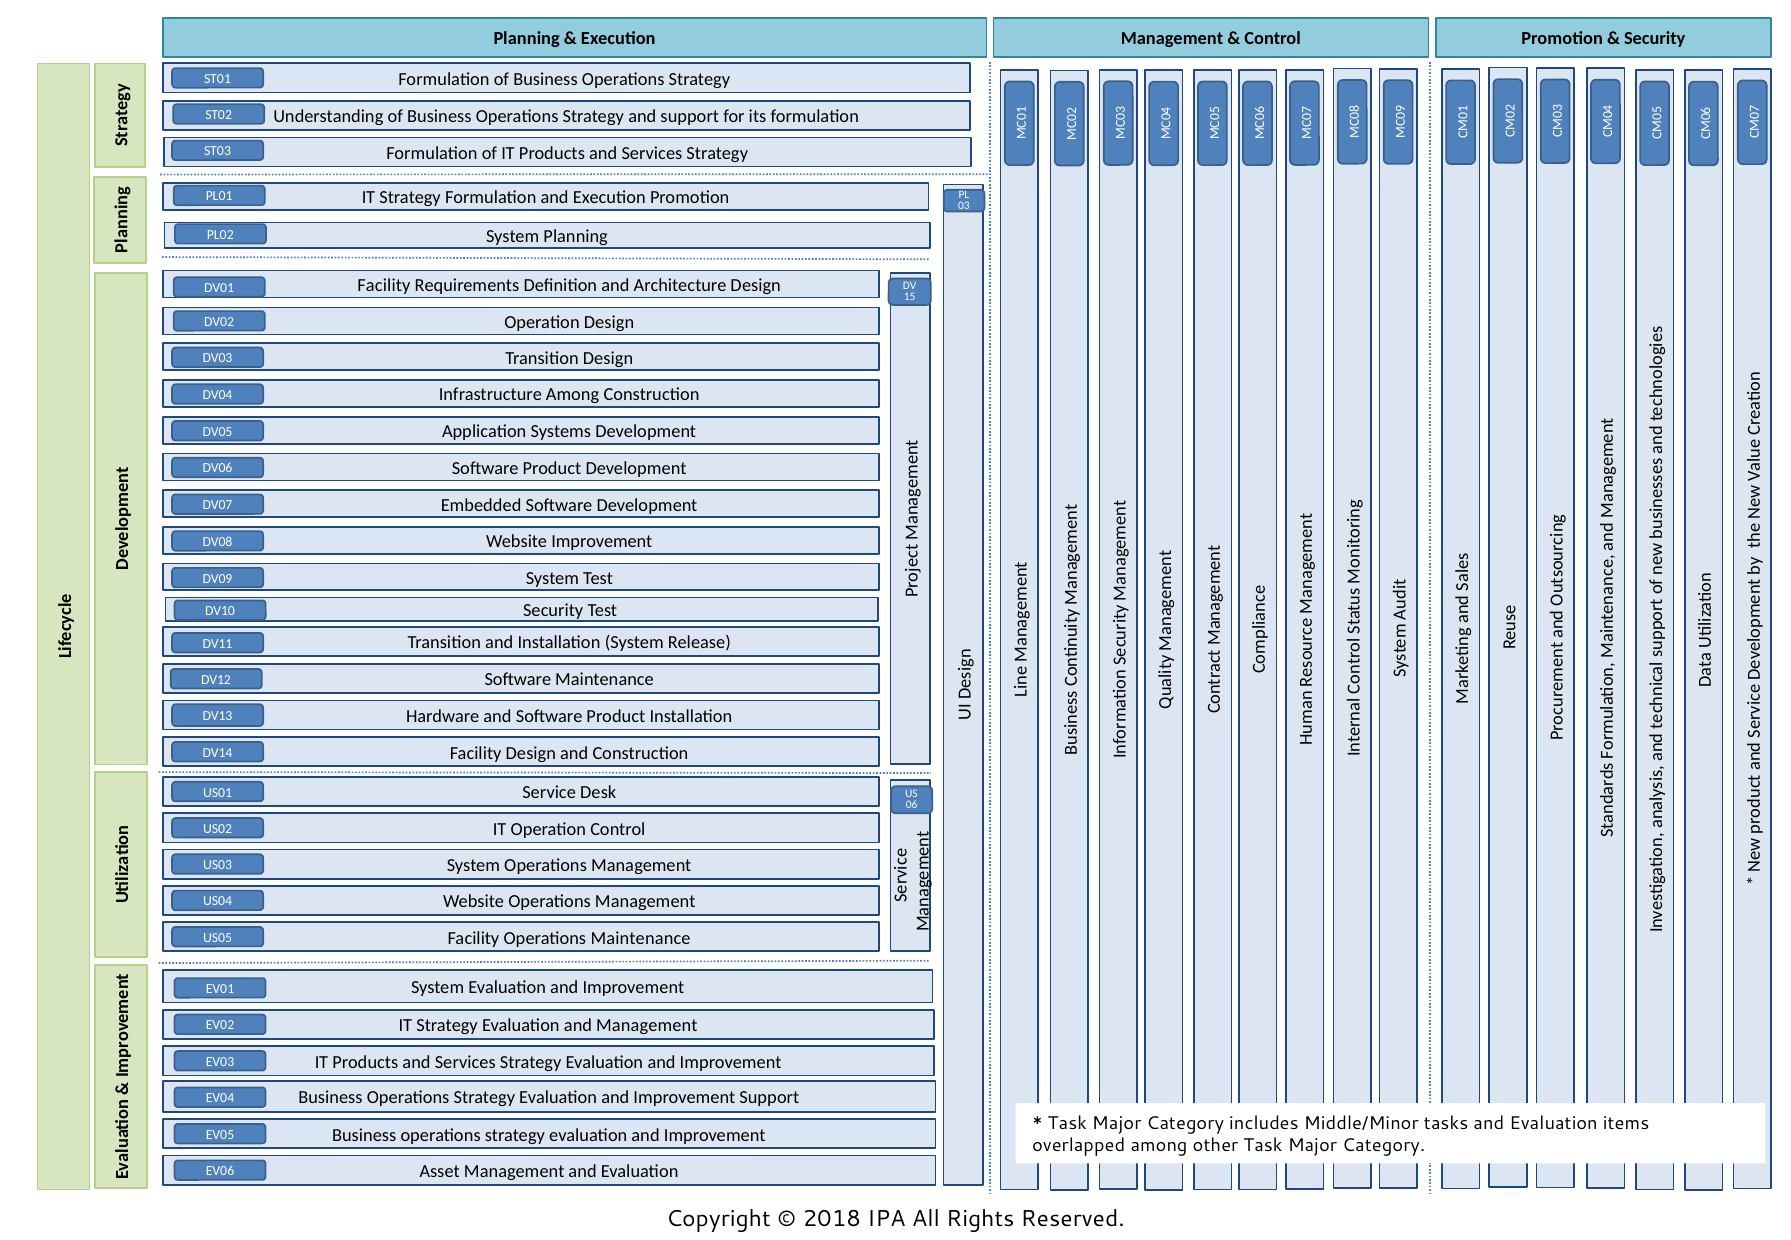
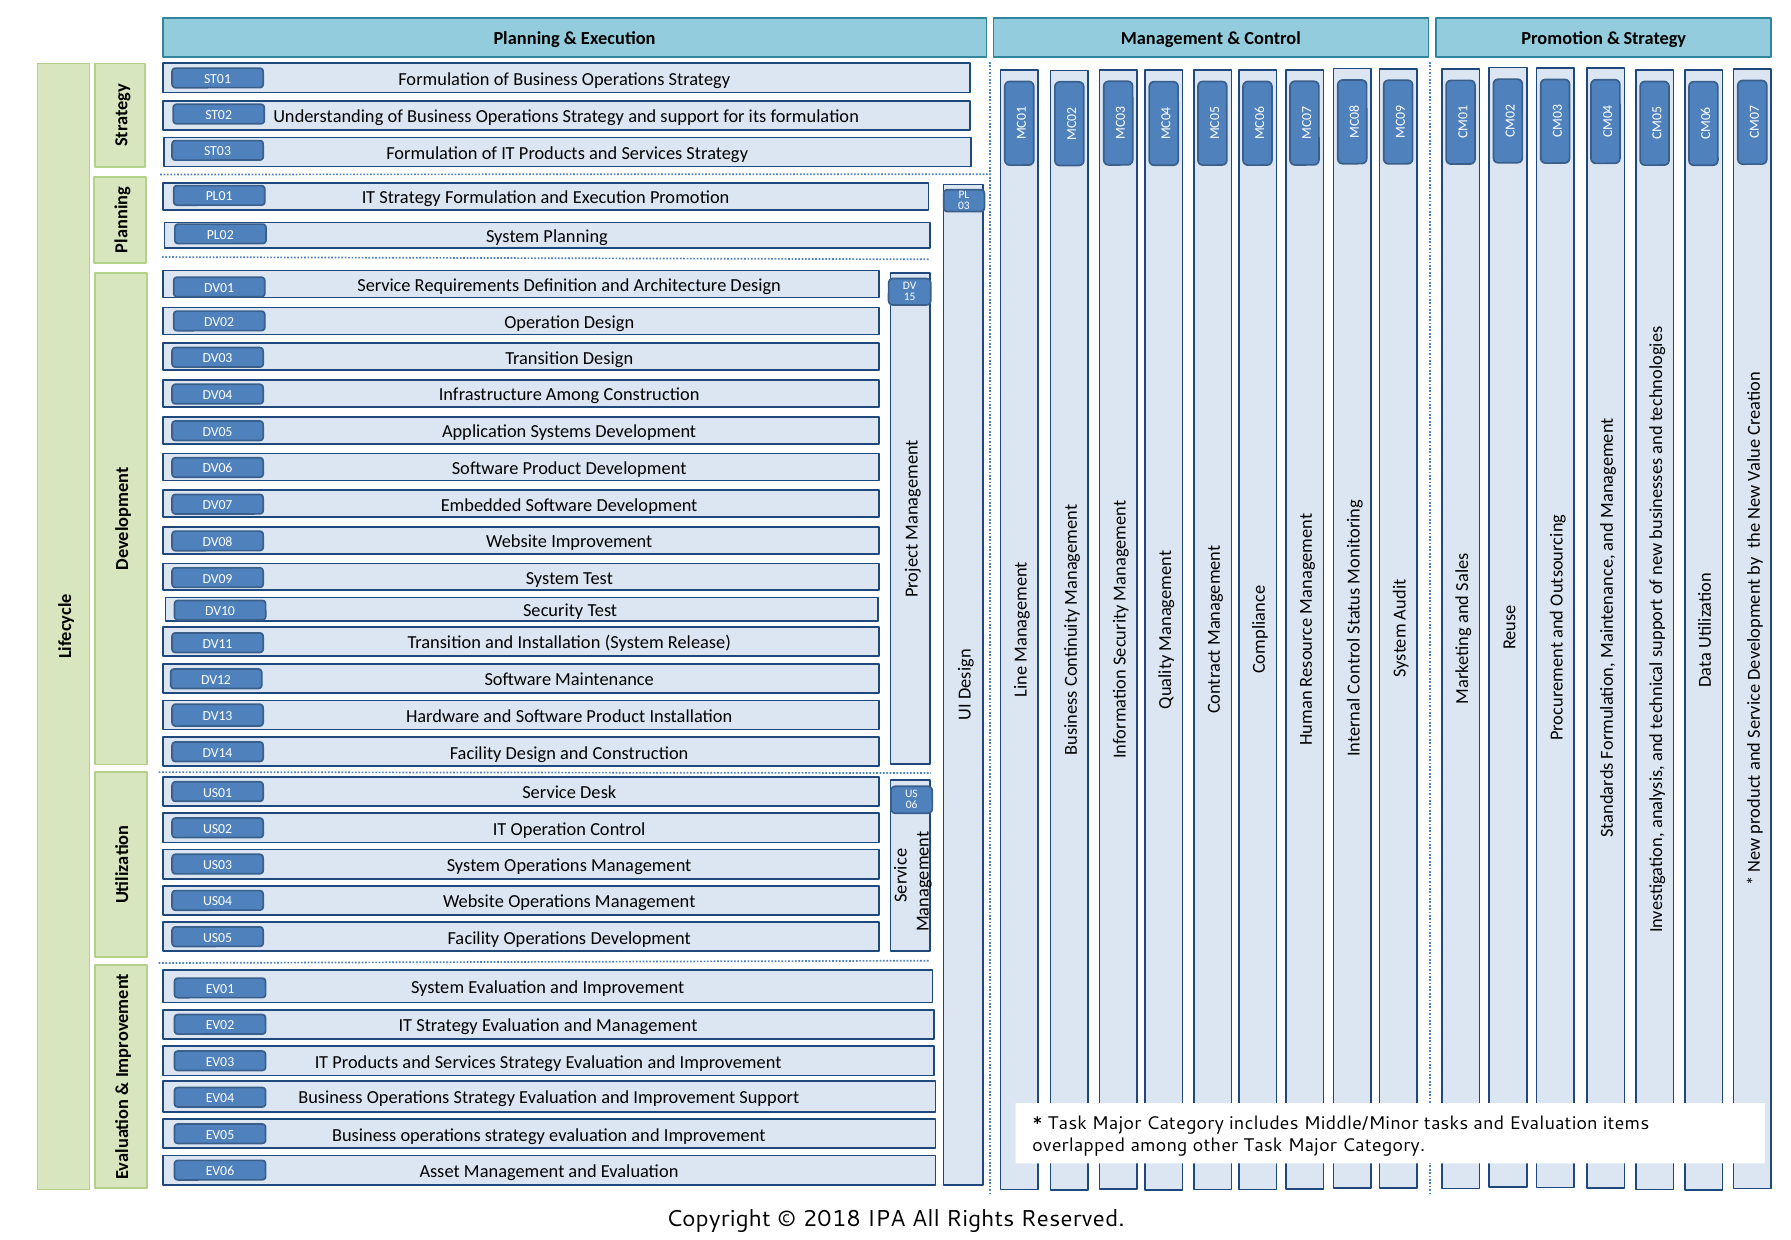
Security at (1655, 39): Security -> Strategy
Facility at (384, 285): Facility -> Service
Operations Maintenance: Maintenance -> Development
